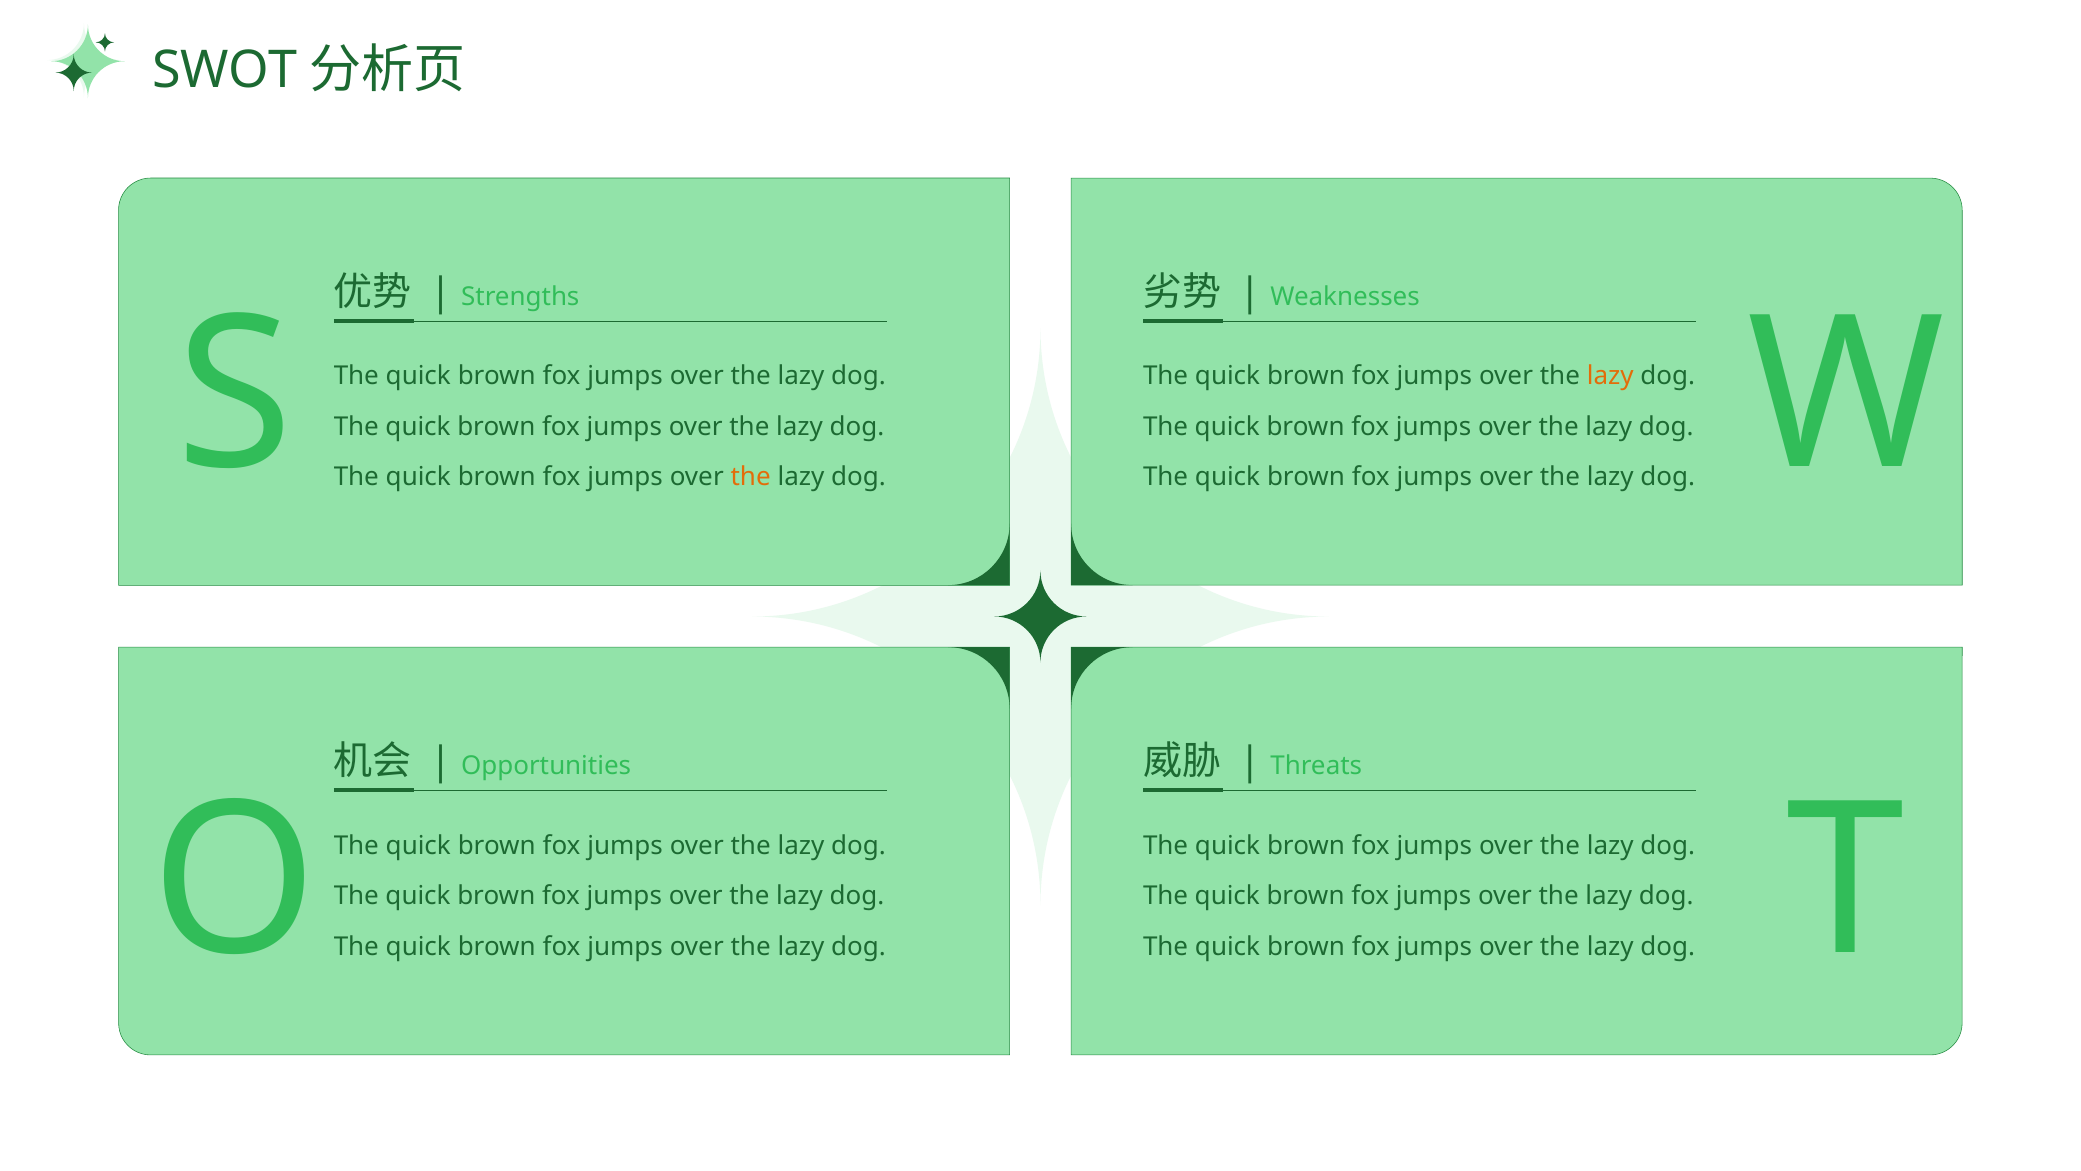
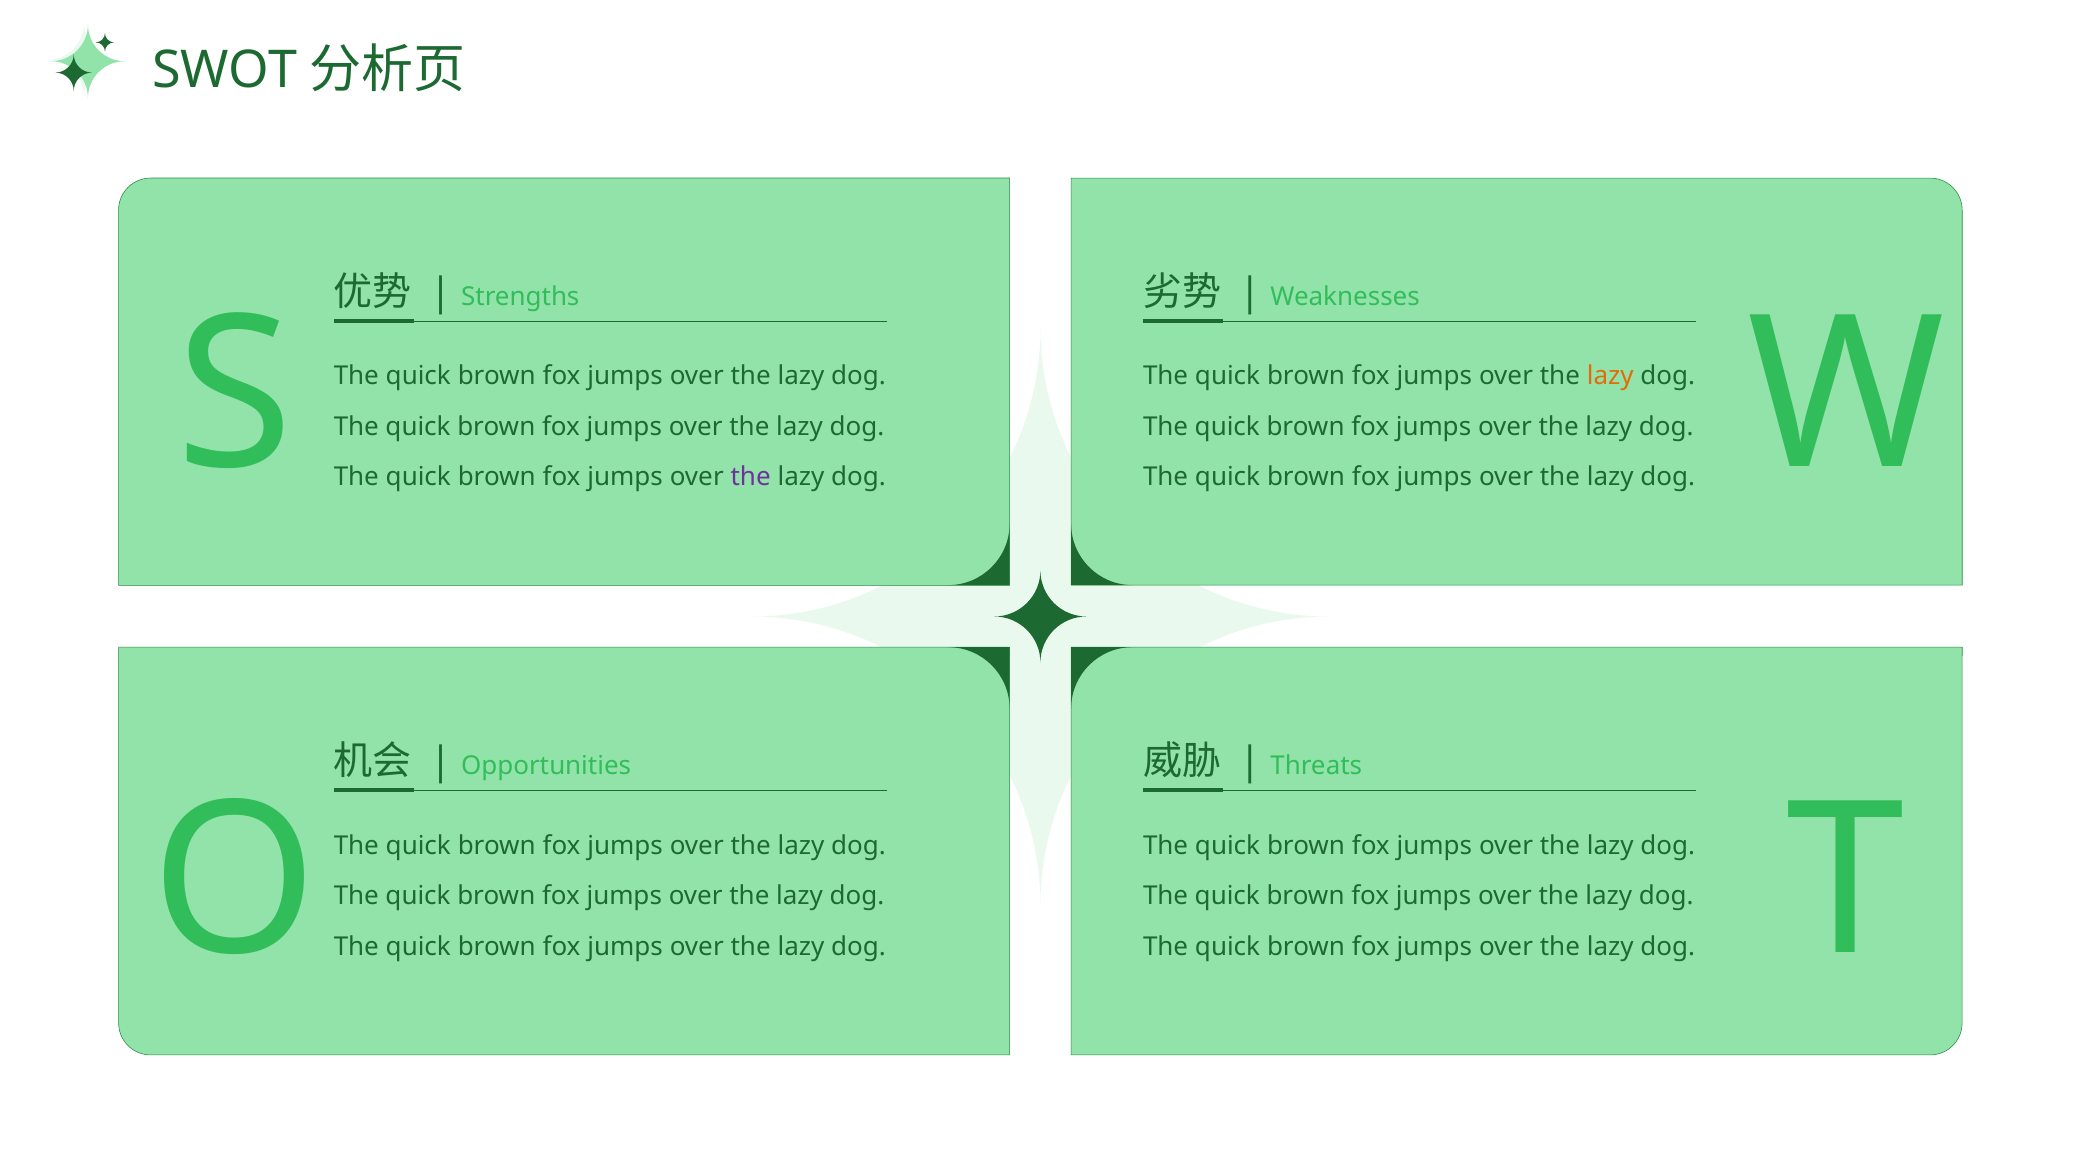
the at (751, 477) colour: orange -> purple
